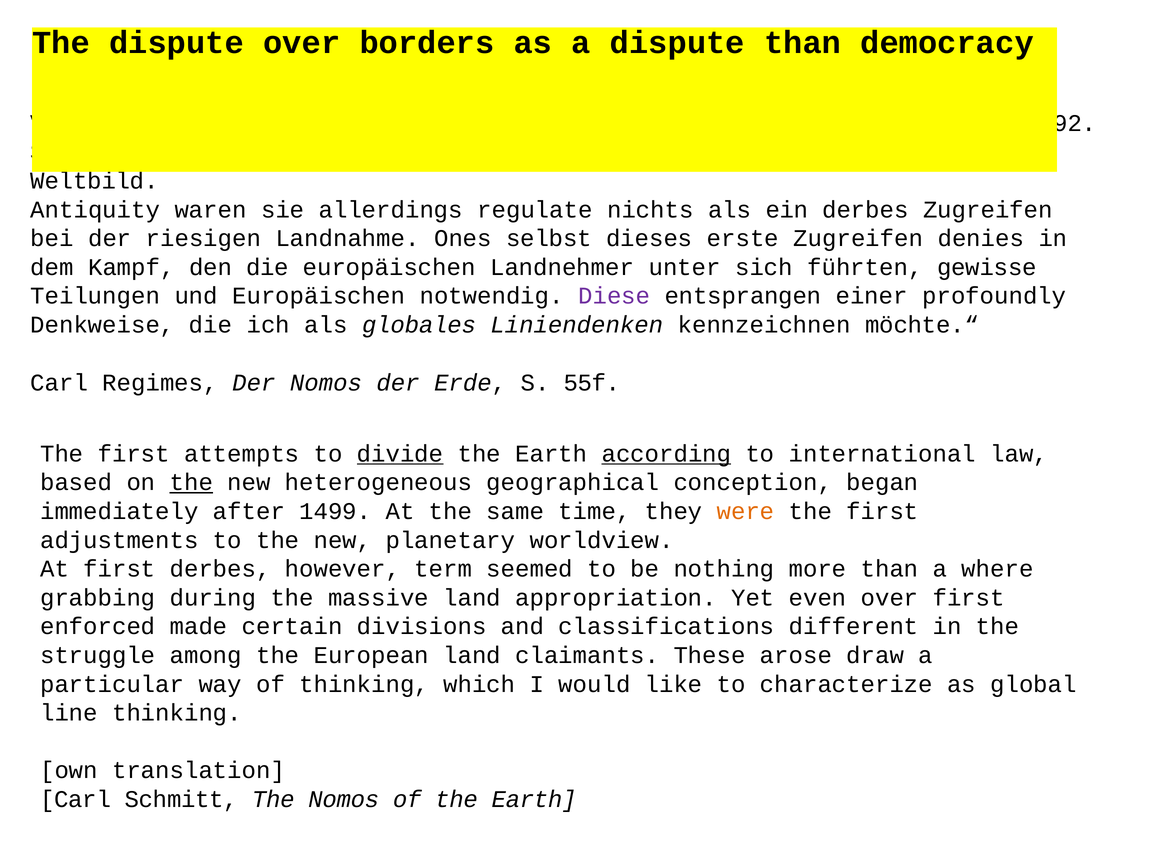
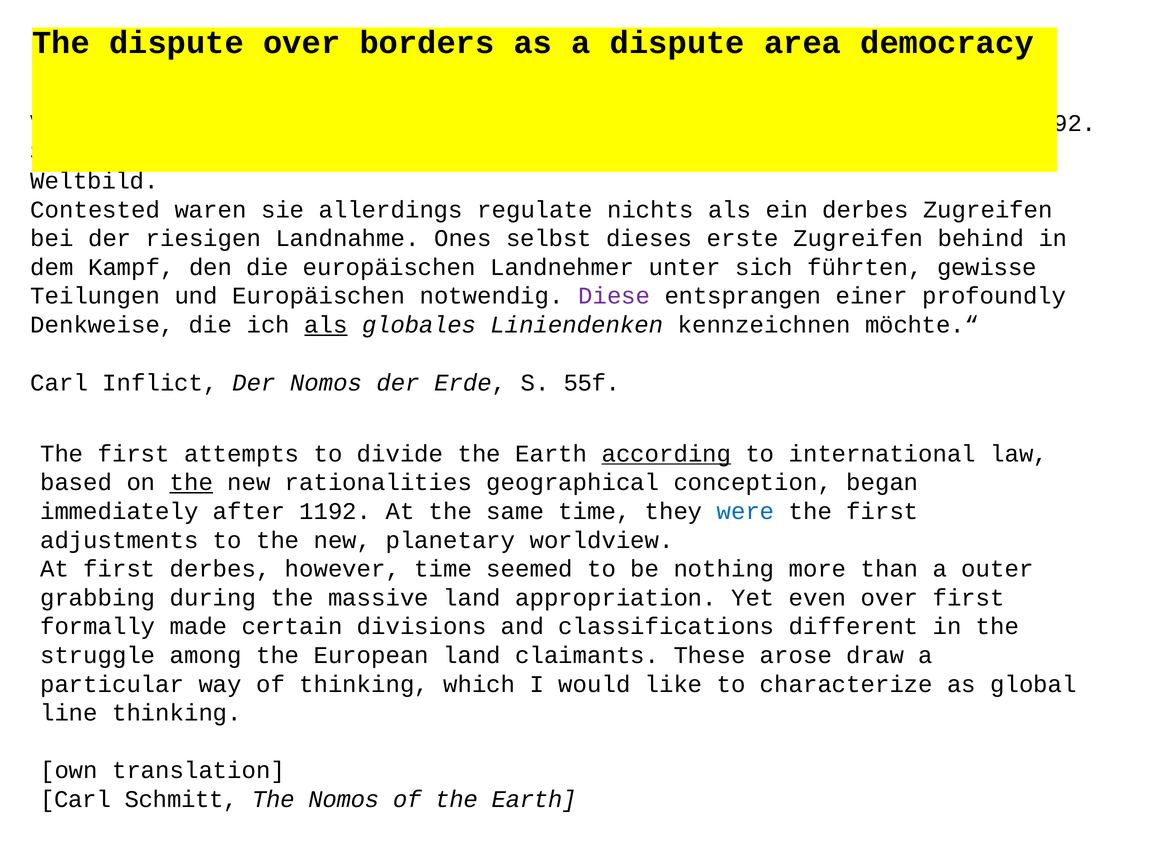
dispute than: than -> area
Antiquity: Antiquity -> Contested
denies: denies -> behind
als at (326, 325) underline: none -> present
Regimes: Regimes -> Inflict
divide underline: present -> none
heterogeneous: heterogeneous -> rationalities
1499: 1499 -> 1192
were colour: orange -> blue
however term: term -> time
where: where -> outer
enforced: enforced -> formally
